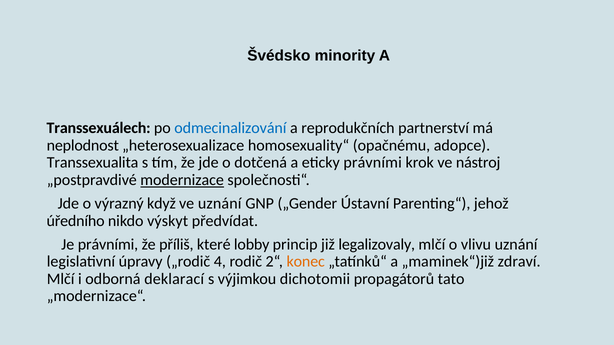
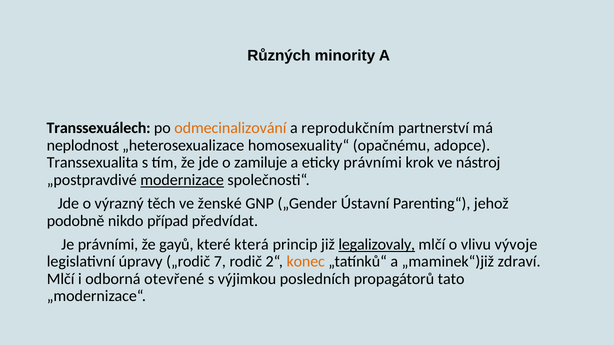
Švédsko: Švédsko -> Různých
odmecinalizování colour: blue -> orange
reprodukčních: reprodukčních -> reprodukčním
dotčená: dotčená -> zamiluje
když: když -> těch
ve uznání: uznání -> ženské
úředního: úředního -> podobně
výskyt: výskyt -> případ
příliš: příliš -> gayů
lobby: lobby -> která
legalizovaly underline: none -> present
vlivu uznání: uznání -> vývoje
4: 4 -> 7
deklarací: deklarací -> otevřené
dichotomii: dichotomii -> posledních
